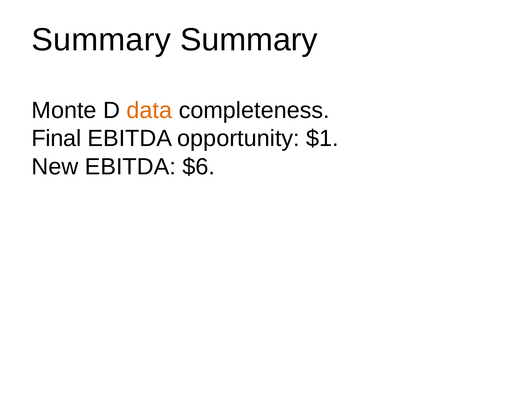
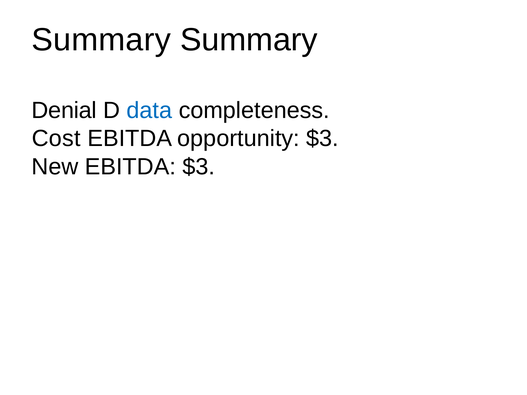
Monte: Monte -> Denial
data colour: orange -> blue
Final: Final -> Cost
opportunity $1: $1 -> $3
EBITDA $6: $6 -> $3
